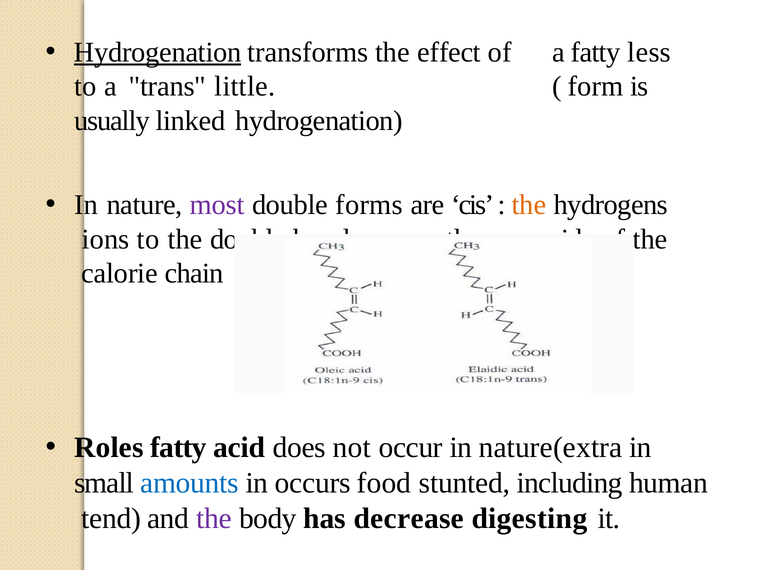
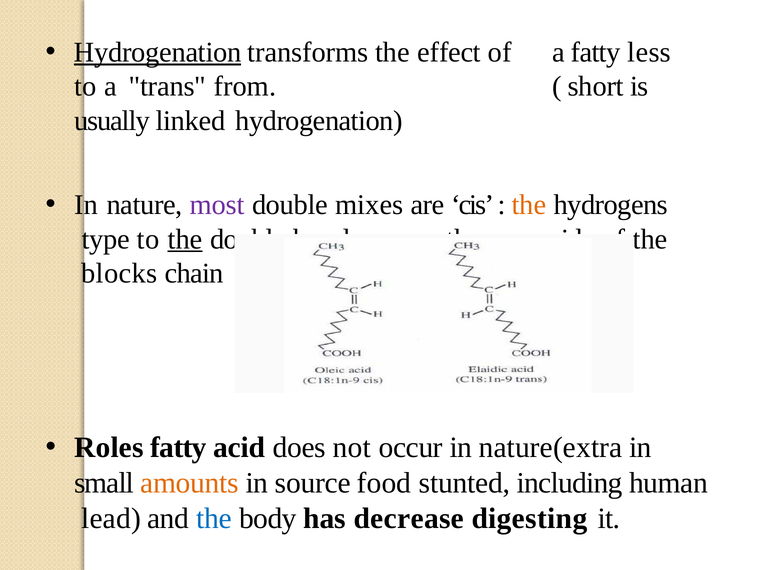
little: little -> from
form: form -> short
forms: forms -> mixes
ions: ions -> type
the at (185, 239) underline: none -> present
calorie: calorie -> blocks
amounts colour: blue -> orange
occurs: occurs -> source
tend: tend -> lead
the at (214, 519) colour: purple -> blue
